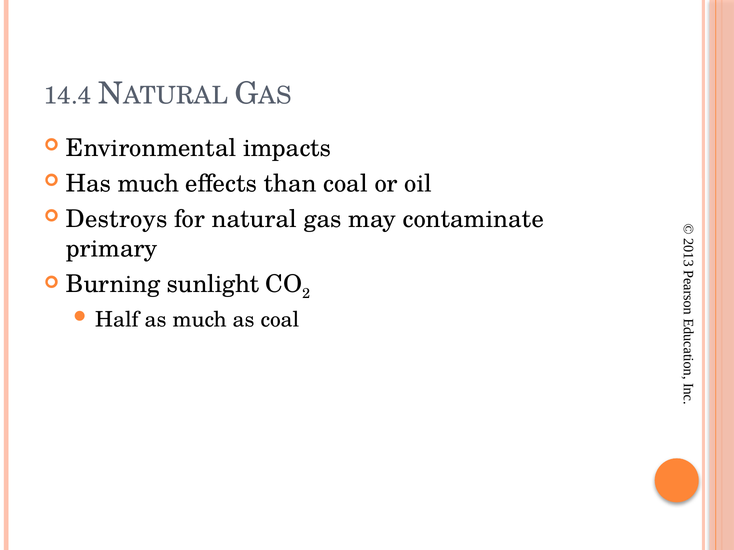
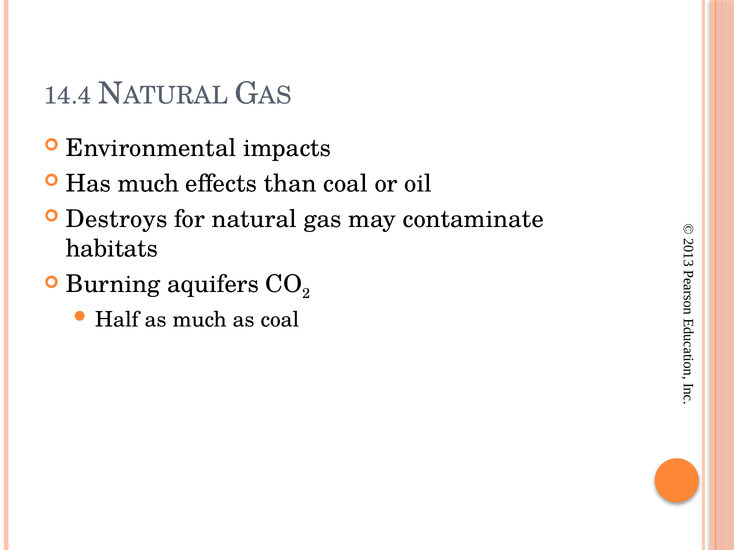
primary: primary -> habitats
sunlight: sunlight -> aquifers
